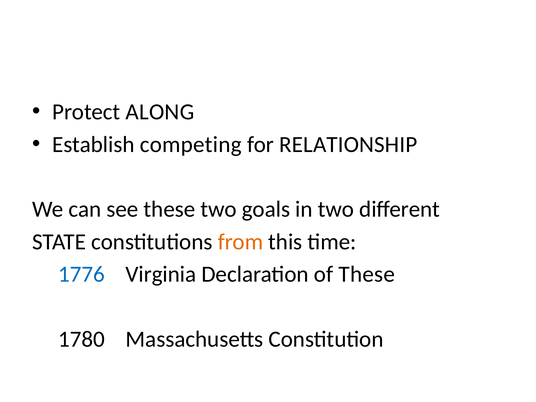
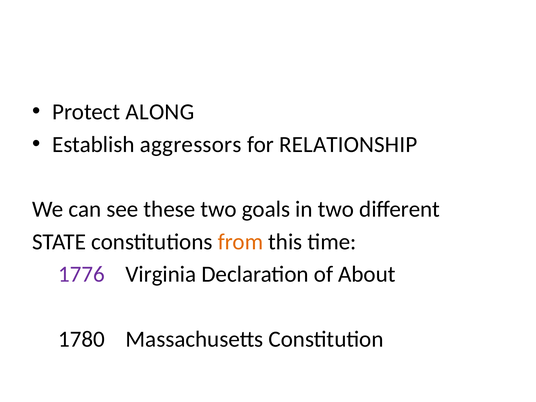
competing: competing -> aggressors
1776 colour: blue -> purple
of These: These -> About
